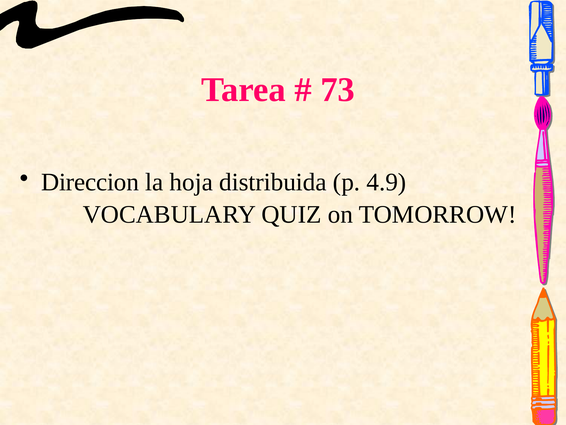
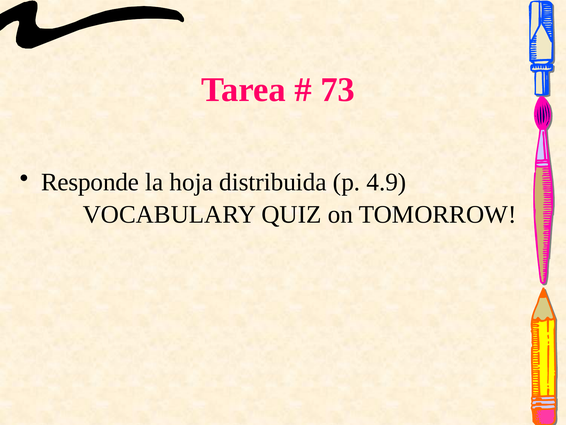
Direccion: Direccion -> Responde
